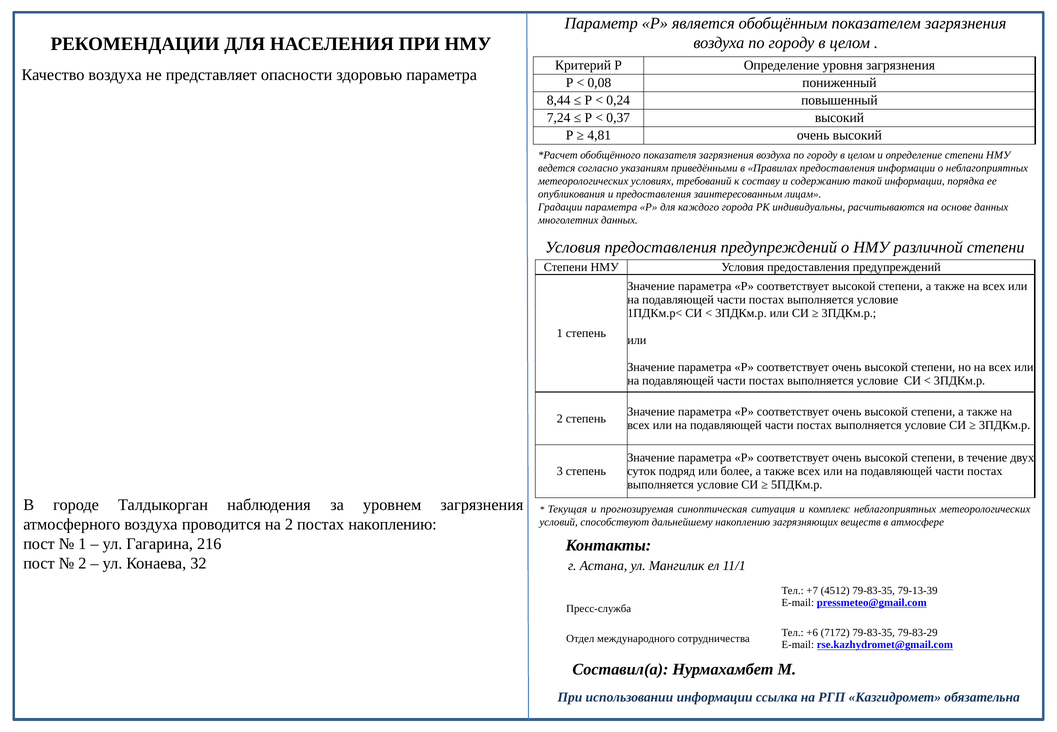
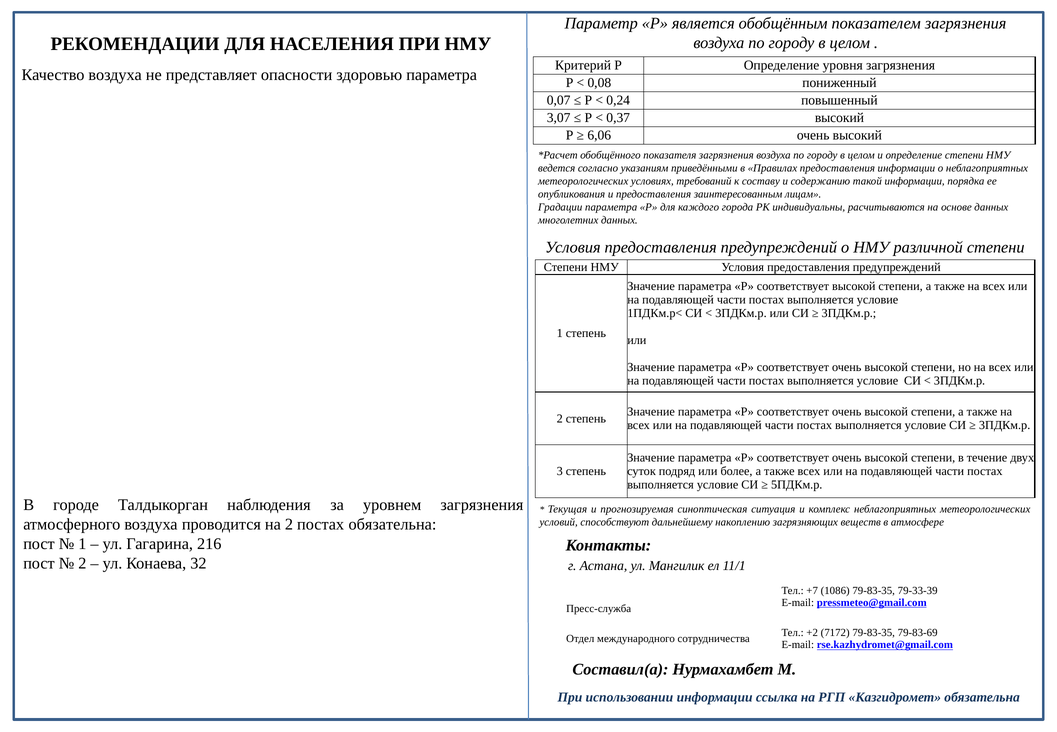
8,44: 8,44 -> 0,07
7,24: 7,24 -> 3,07
4,81: 4,81 -> 6,06
постах накоплению: накоплению -> обязательна
4512: 4512 -> 1086
79-13-39: 79-13-39 -> 79-33-39
+6: +6 -> +2
79-83-29: 79-83-29 -> 79-83-69
